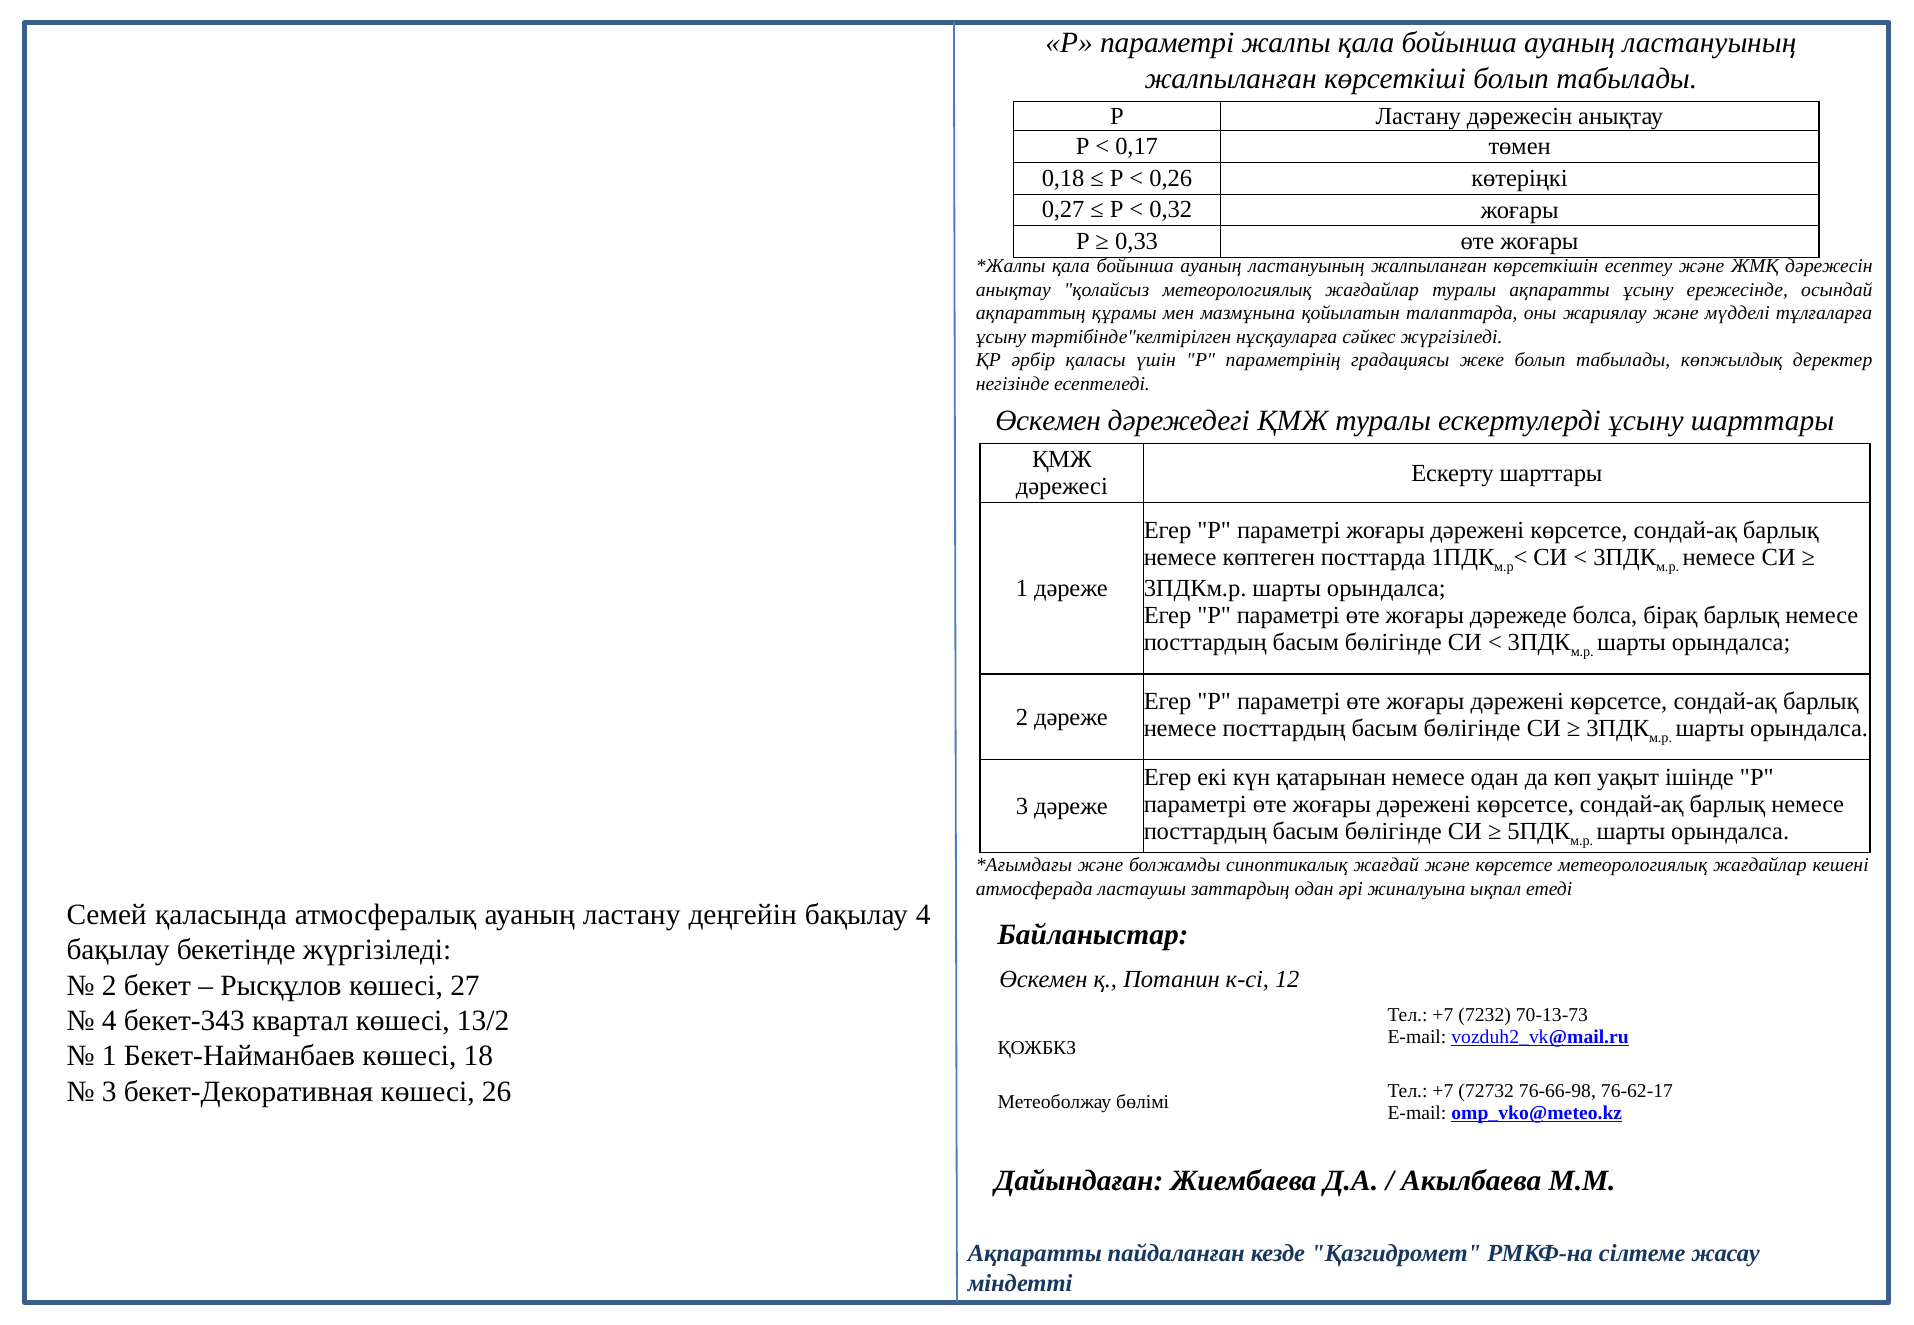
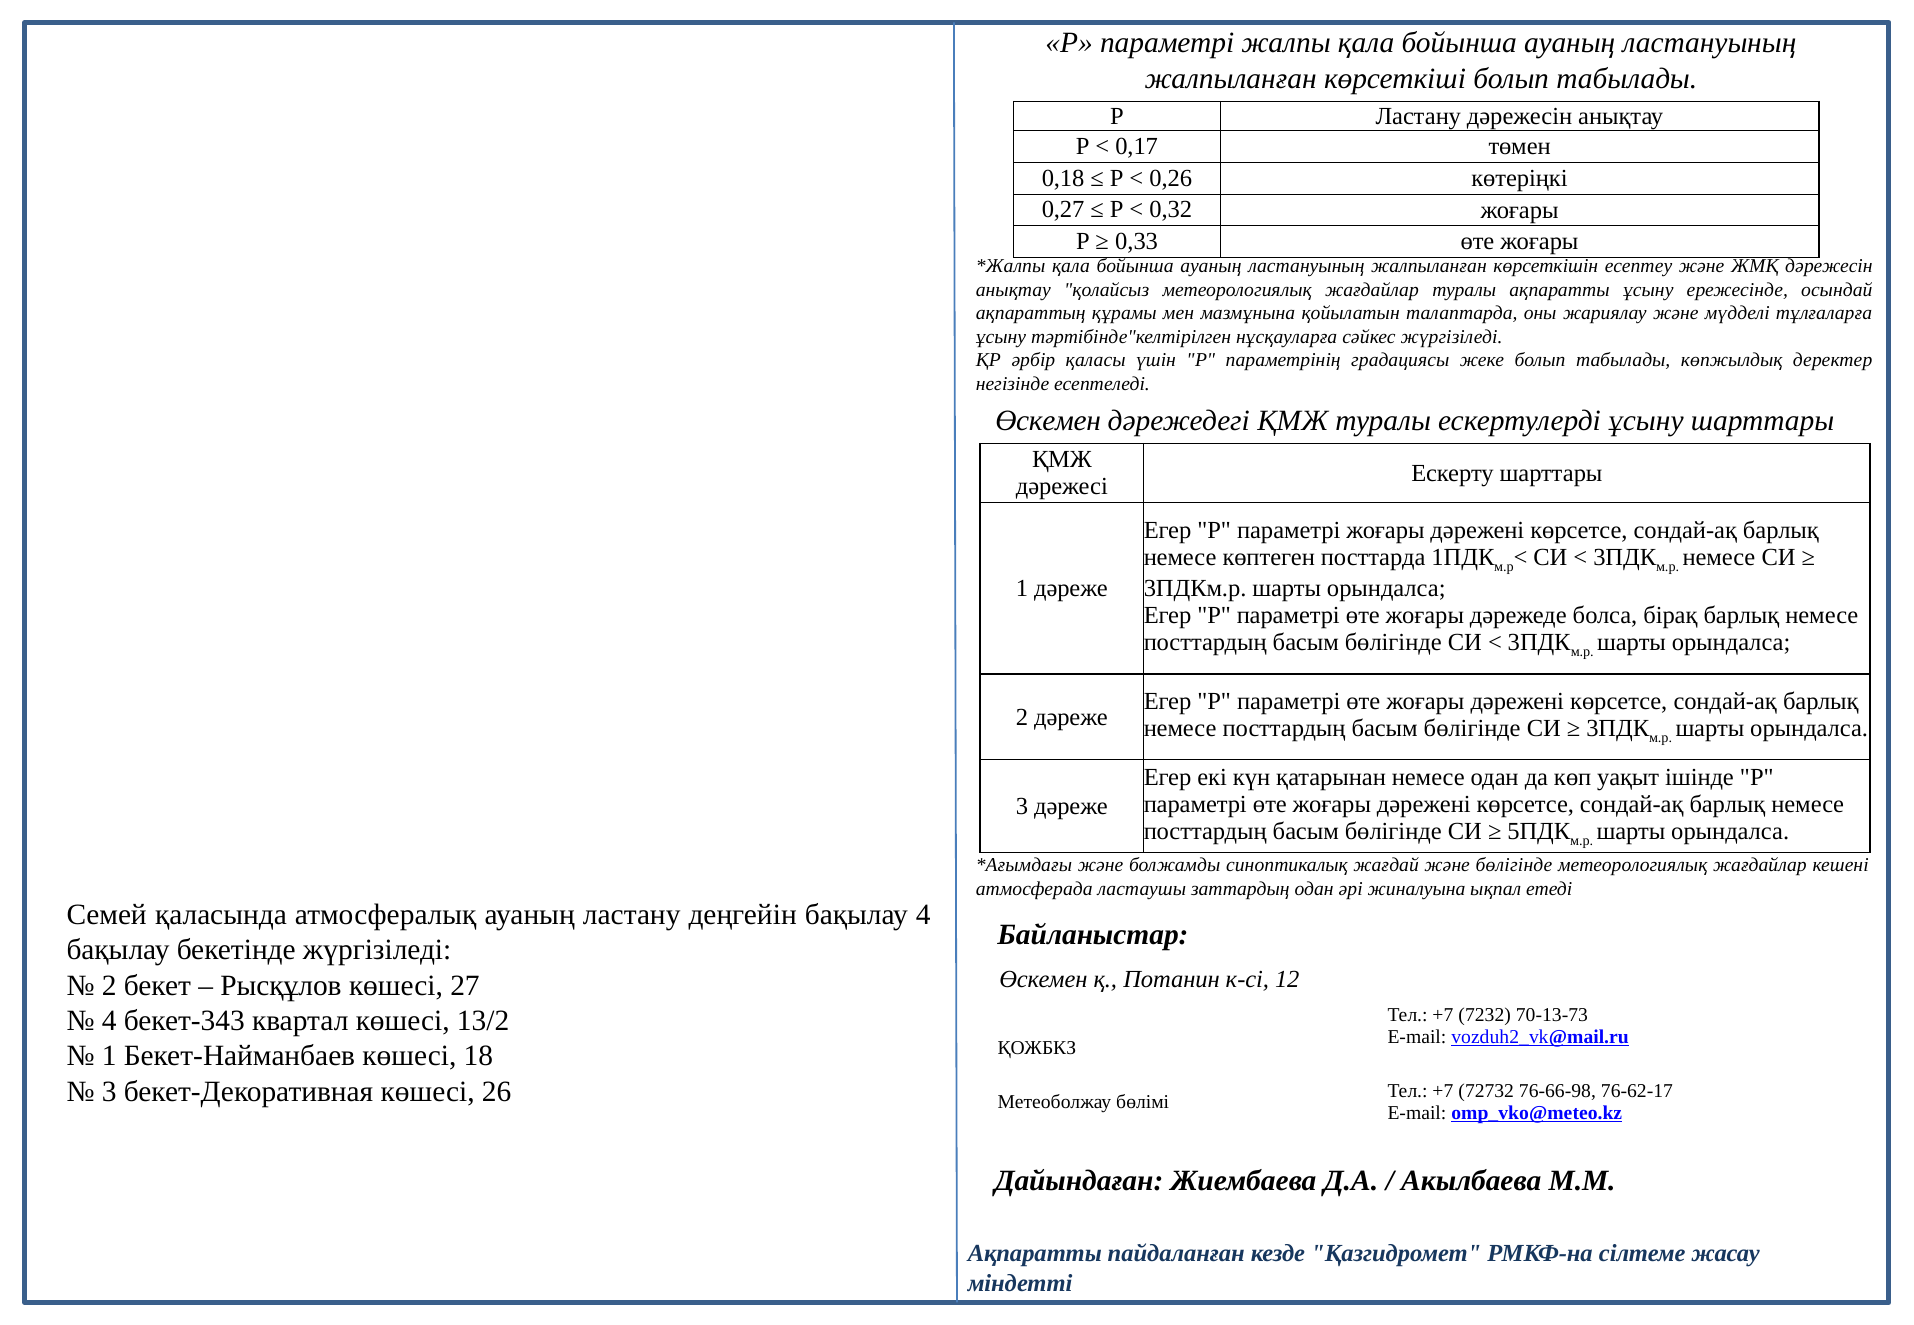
және көрсетсе: көрсетсе -> бөлігінде
